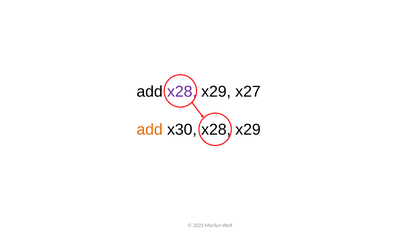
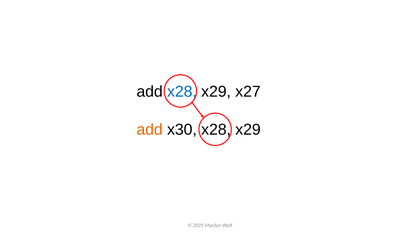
x28 at (182, 92) colour: purple -> blue
